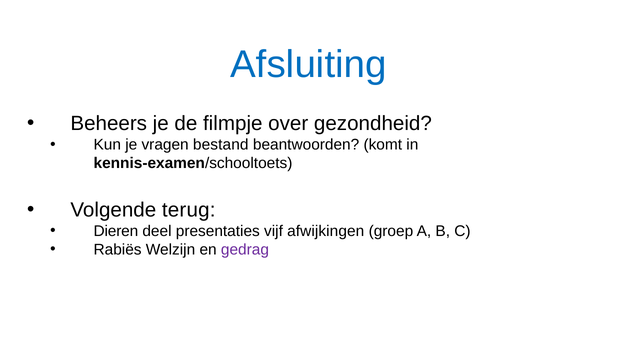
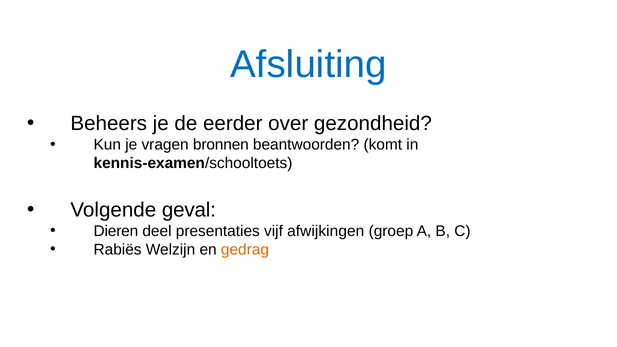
filmpje: filmpje -> eerder
bestand: bestand -> bronnen
terug: terug -> geval
gedrag colour: purple -> orange
